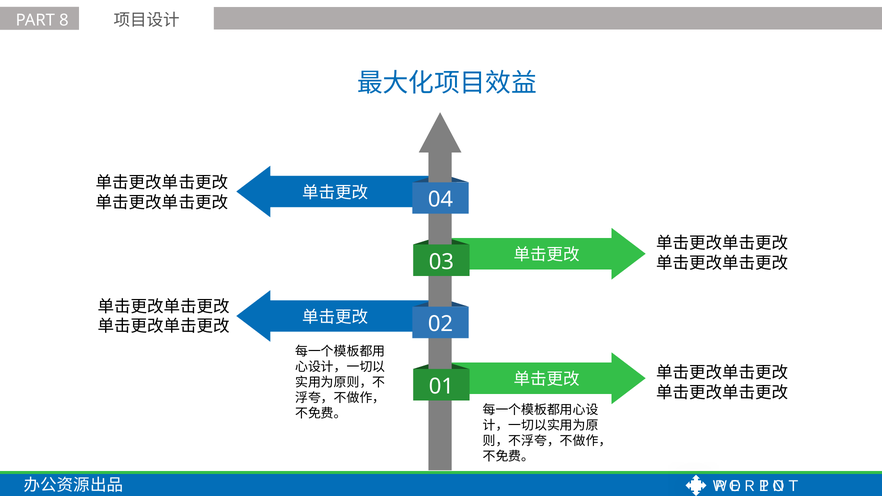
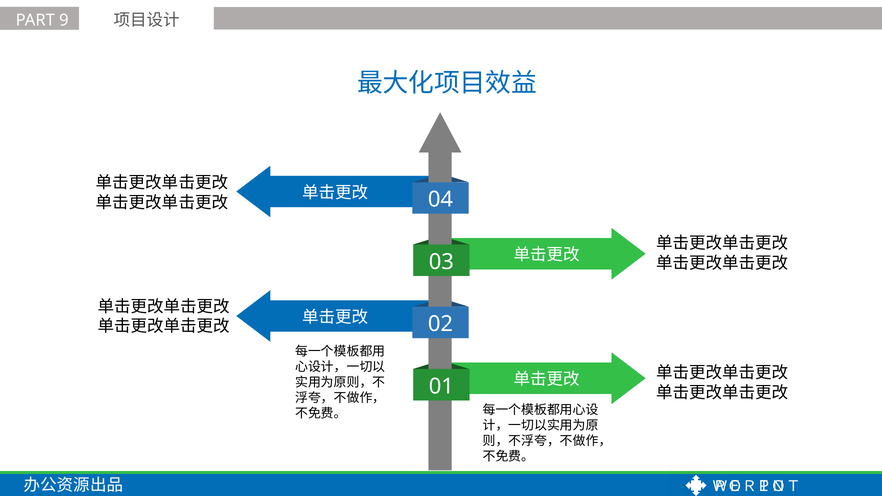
8: 8 -> 9
